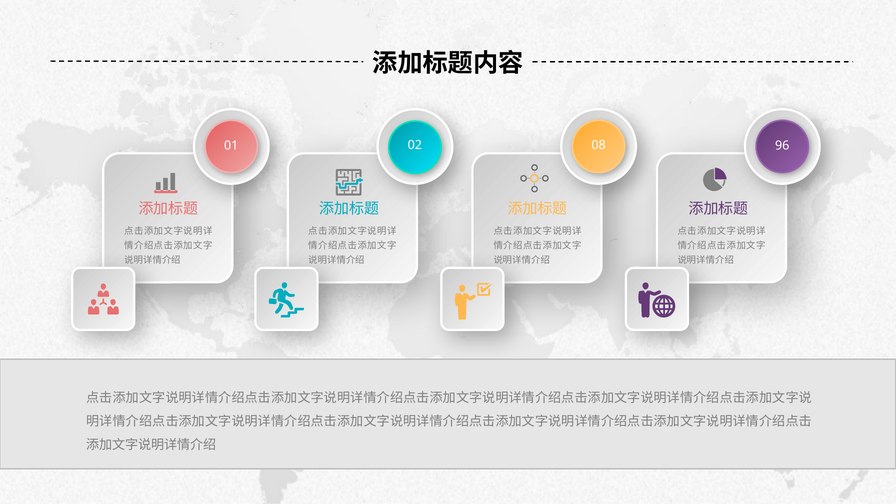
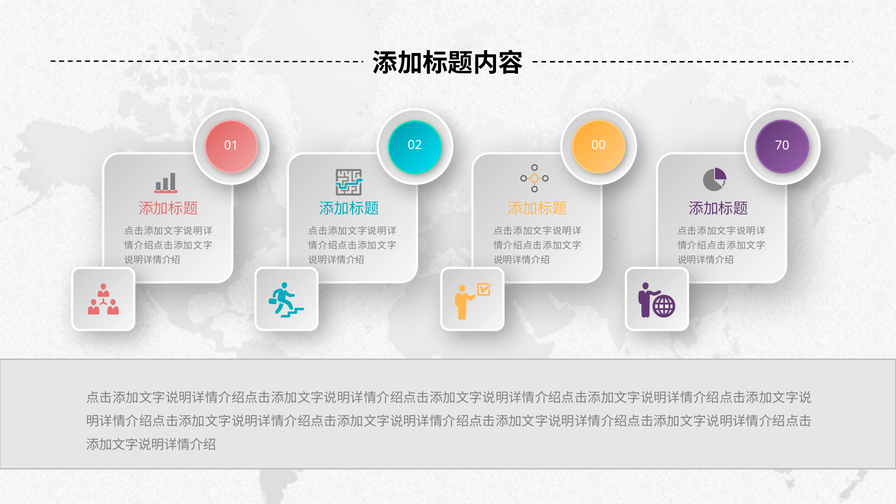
96: 96 -> 70
08: 08 -> 00
